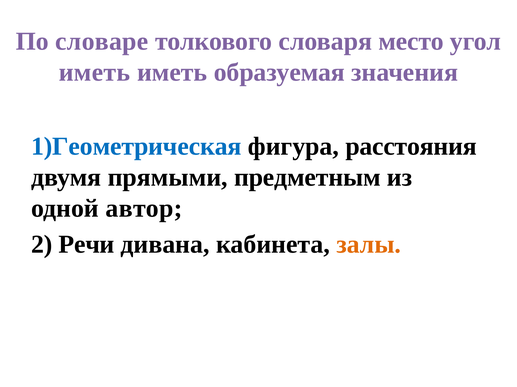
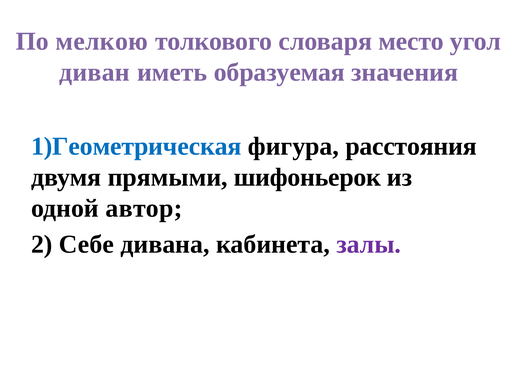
словаре: словаре -> мелкою
иметь at (94, 72): иметь -> диван
предметным: предметным -> шифоньерок
Речи: Речи -> Себе
залы colour: orange -> purple
